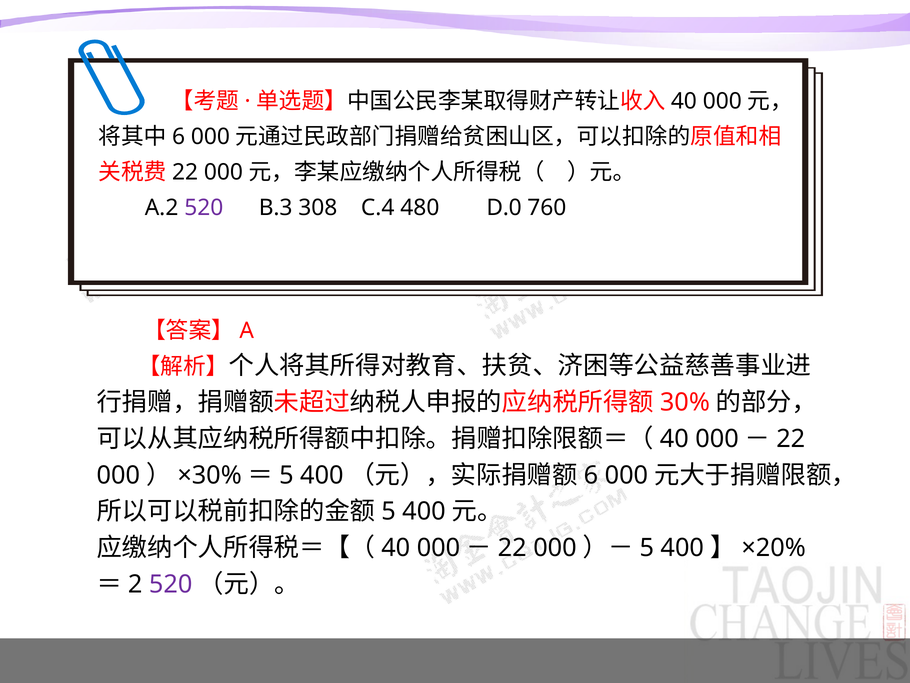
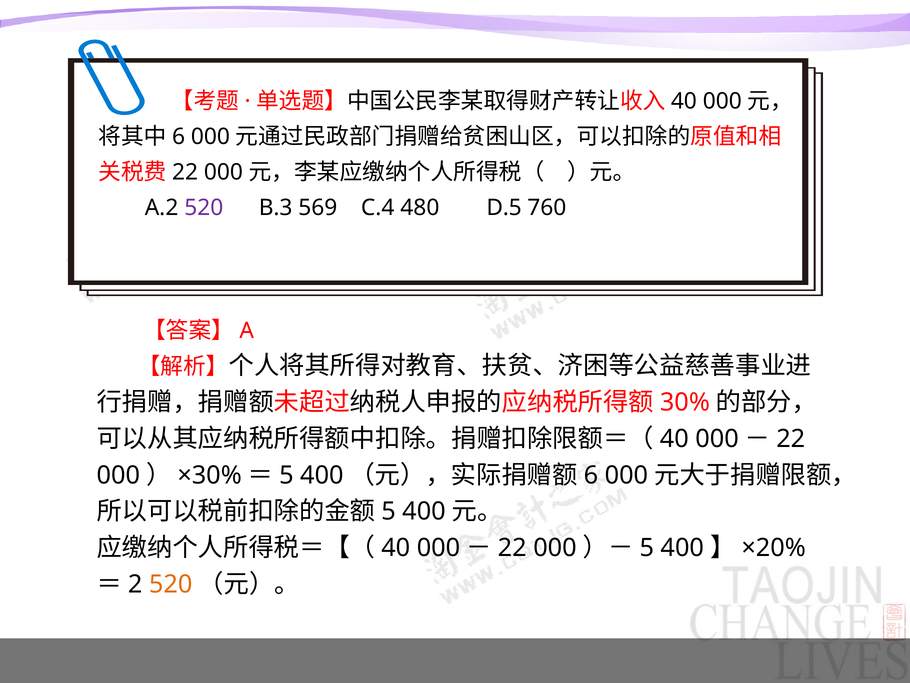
308: 308 -> 569
D.0: D.0 -> D.5
520 at (171, 584) colour: purple -> orange
